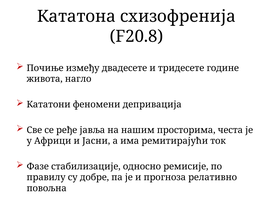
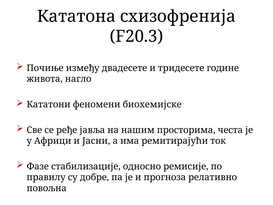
F20.8: F20.8 -> F20.3
депривација: депривација -> биохемијске
